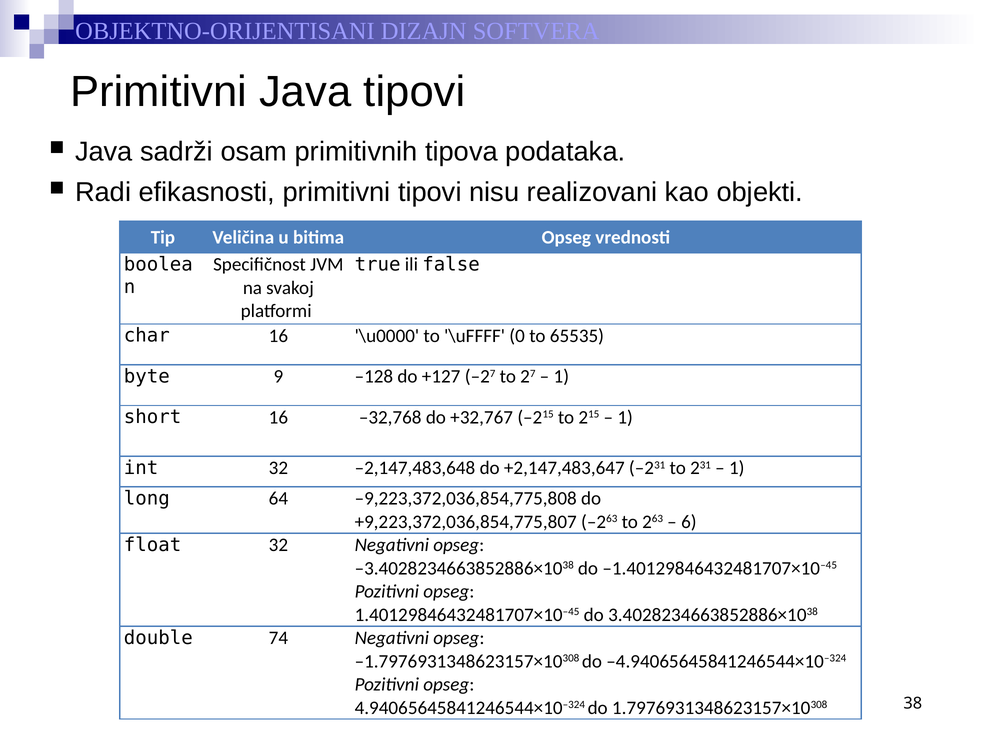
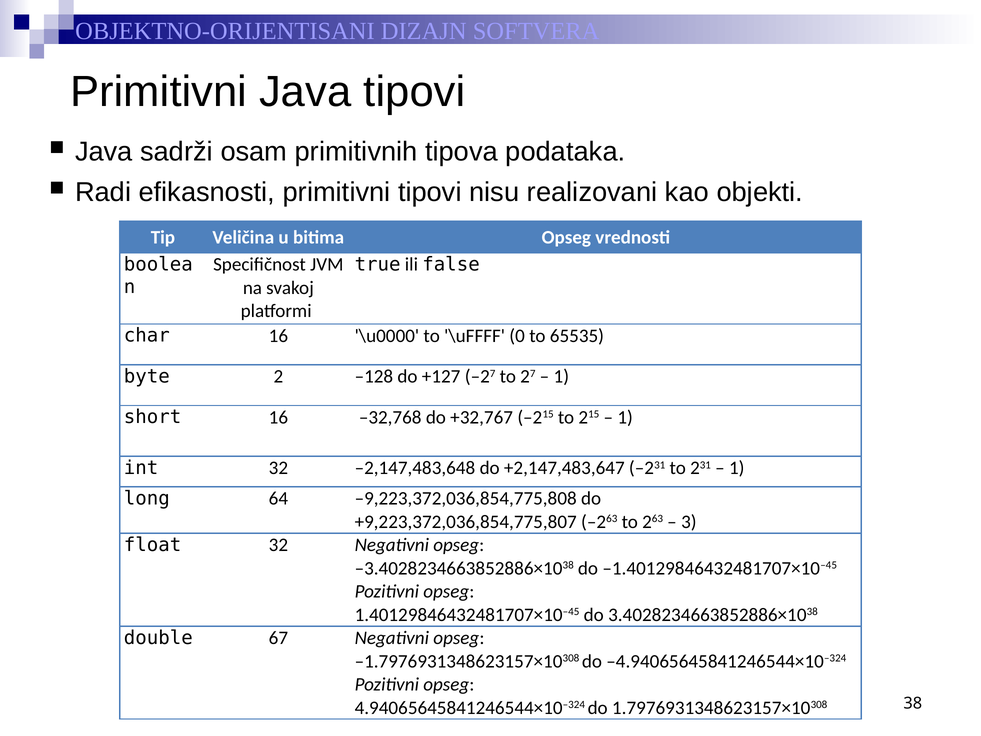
9: 9 -> 2
6: 6 -> 3
74: 74 -> 67
